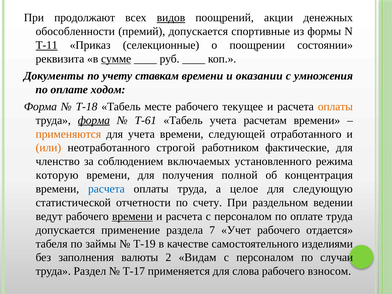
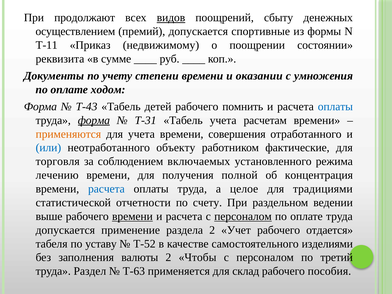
акции: акции -> сбыту
обособленности: обособленности -> осуществлением
Т-11 underline: present -> none
селекционные: селекционные -> недвижимому
сумме underline: present -> none
ставкам: ставкам -> степени
Т-18: Т-18 -> Т-43
месте: месте -> детей
текущее: текущее -> помнить
оплаты at (335, 107) colour: orange -> blue
Т-61: Т-61 -> Т-31
следующей: следующей -> совершения
или colour: orange -> blue
строгой: строгой -> объекту
членство: членство -> торговля
которую: которую -> лечению
следующую: следующую -> традициями
ведут: ведут -> выше
персоналом at (243, 216) underline: none -> present
раздела 7: 7 -> 2
займы: займы -> уставу
Т-19: Т-19 -> Т-52
Видам: Видам -> Чтобы
случаи: случаи -> третий
Т-17: Т-17 -> Т-63
слова: слова -> склад
взносом: взносом -> пособия
